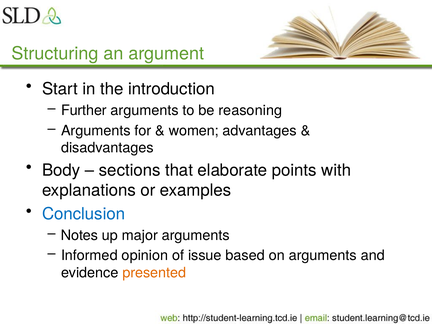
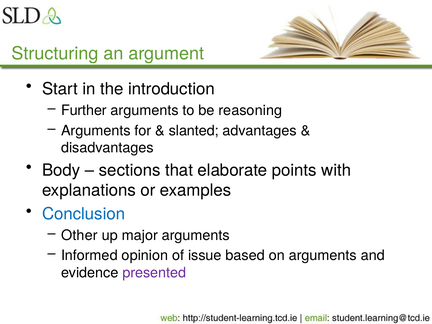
women: women -> slanted
Notes: Notes -> Other
presented colour: orange -> purple
